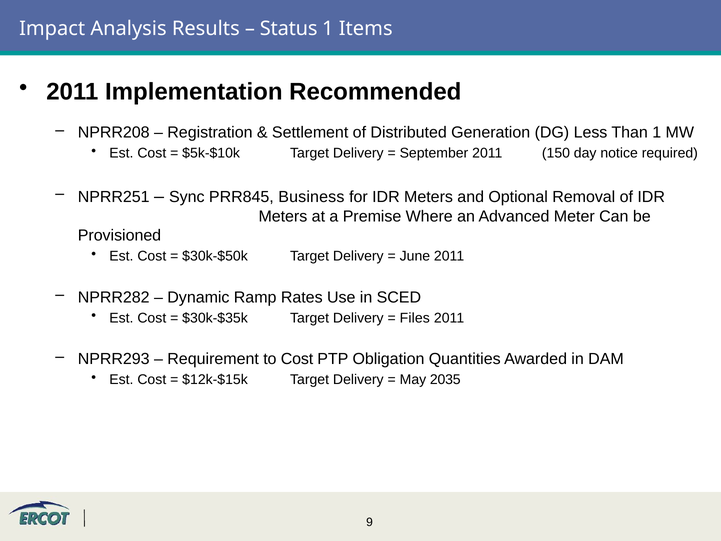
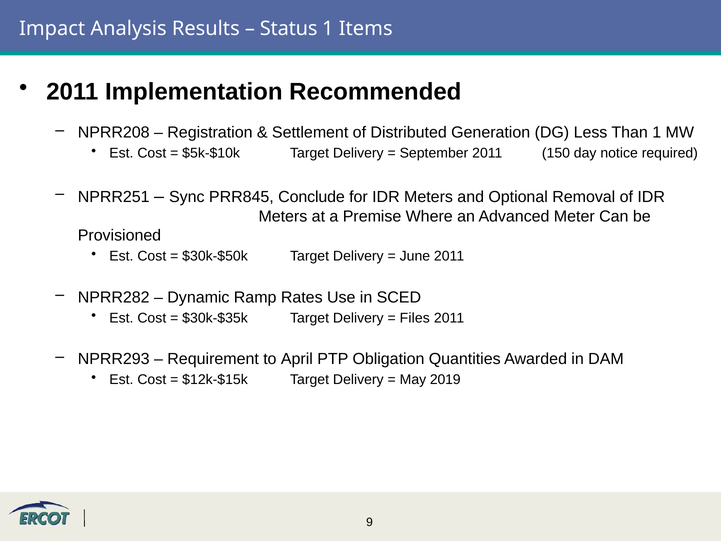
Business: Business -> Conclude
to Cost: Cost -> April
2035: 2035 -> 2019
